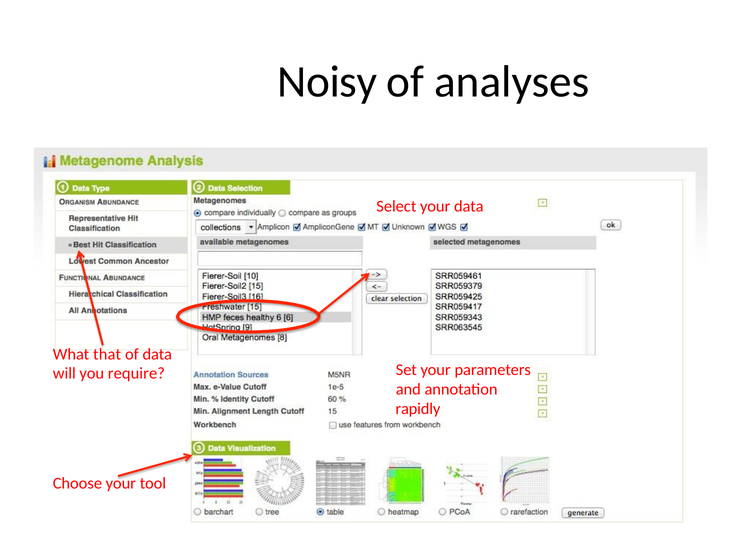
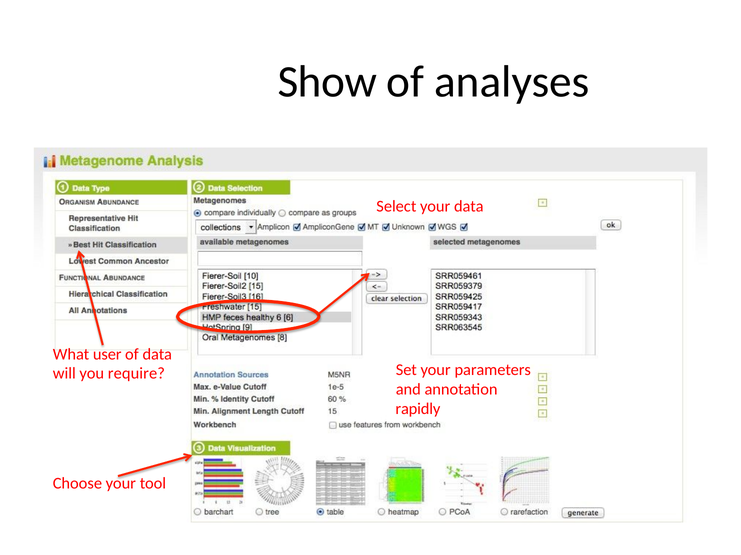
Noisy: Noisy -> Show
that: that -> user
